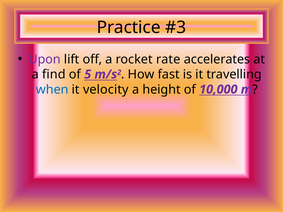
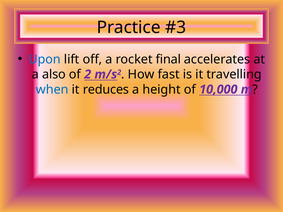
Upon colour: purple -> blue
rate: rate -> final
find: find -> also
of 5: 5 -> 2
velocity: velocity -> reduces
